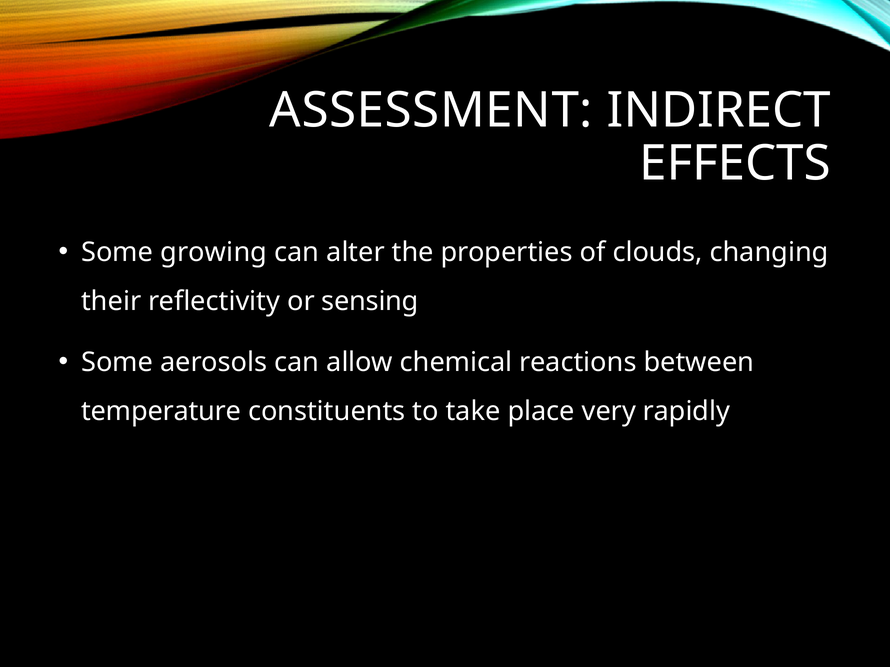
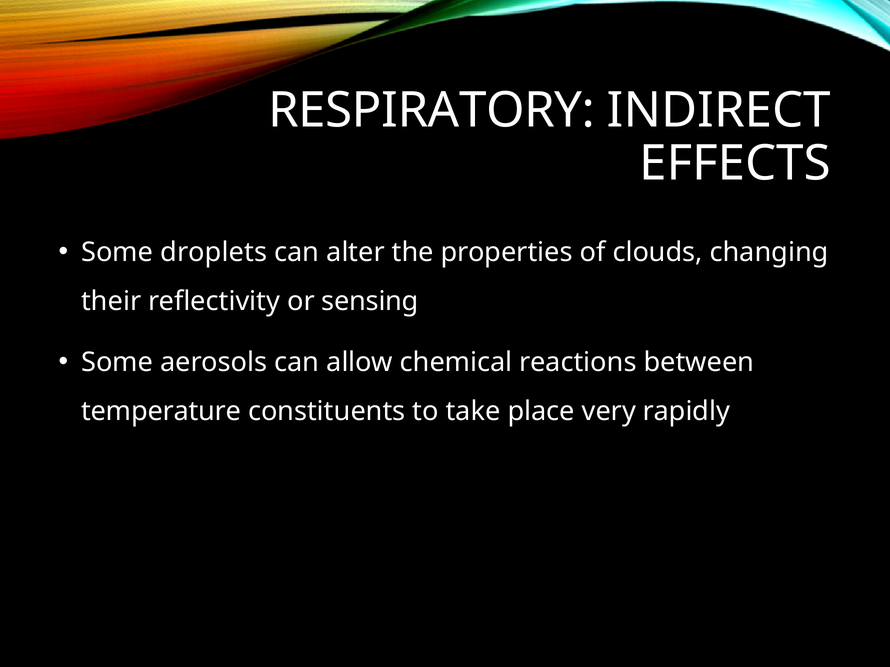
ASSESSMENT: ASSESSMENT -> RESPIRATORY
growing: growing -> droplets
